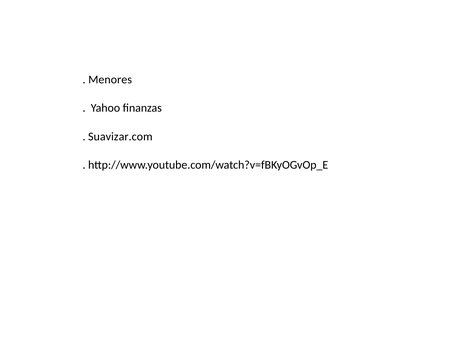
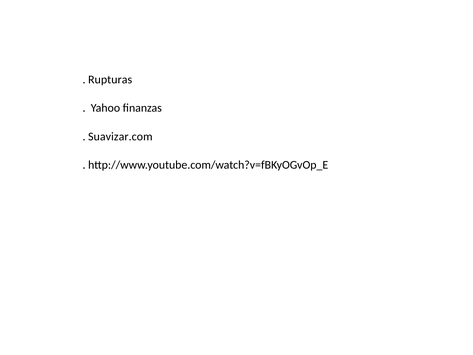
Menores: Menores -> Rupturas
